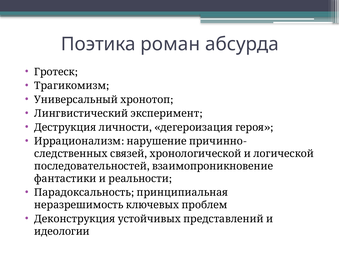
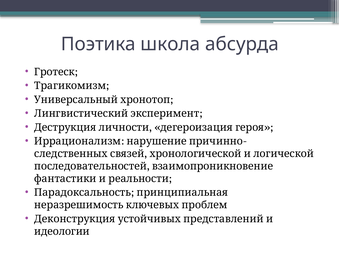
роман: роман -> школа
